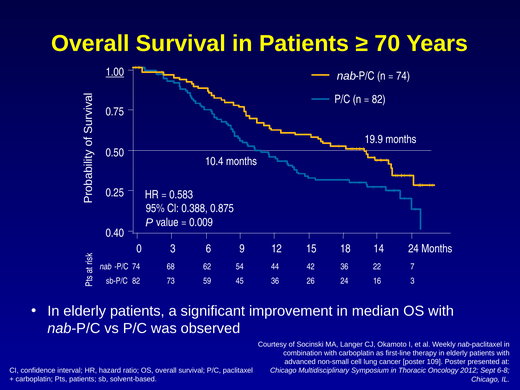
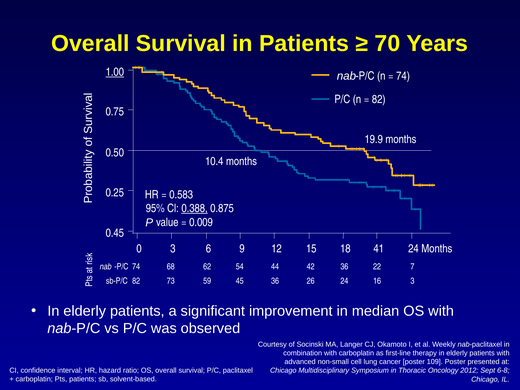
0.388 underline: none -> present
0.40: 0.40 -> 0.45
14: 14 -> 41
